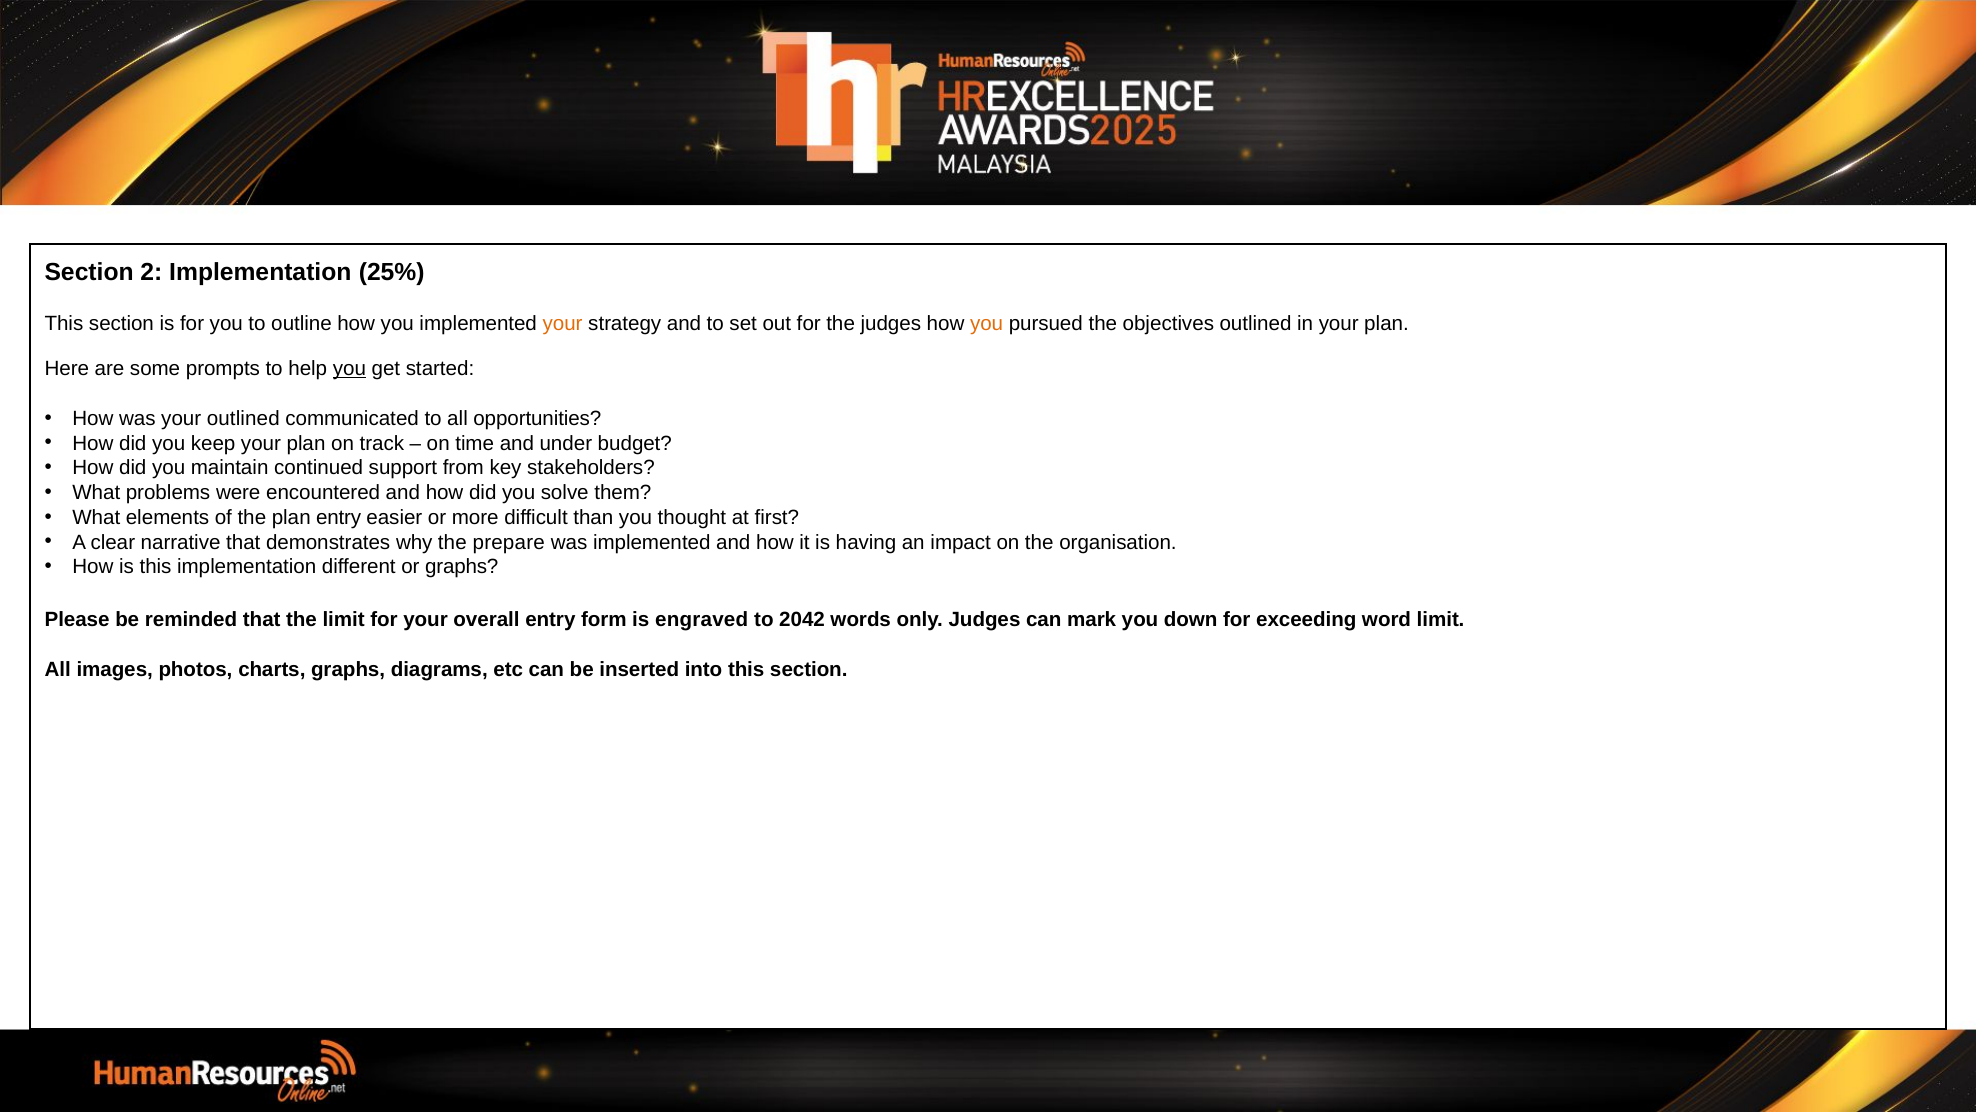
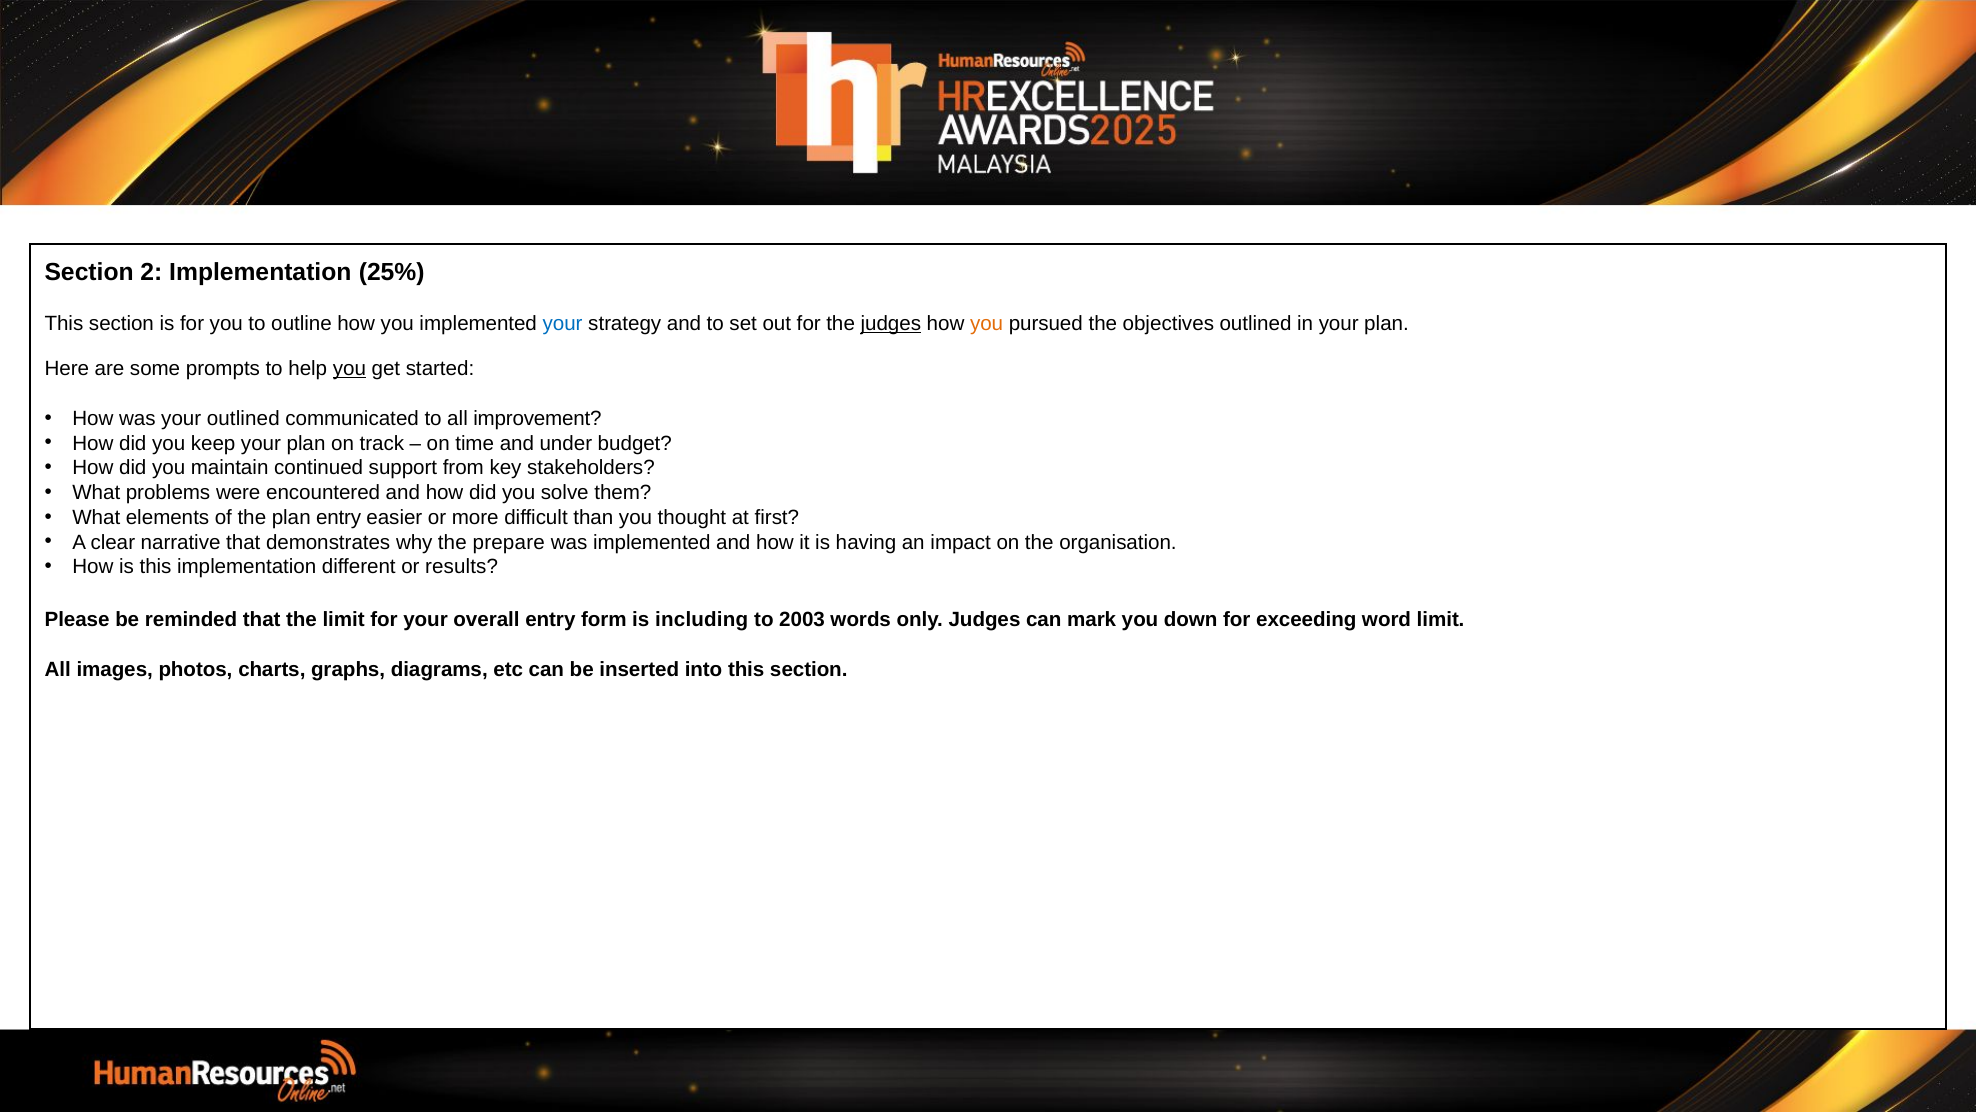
your at (563, 323) colour: orange -> blue
judges at (891, 323) underline: none -> present
opportunities: opportunities -> improvement
or graphs: graphs -> results
engraved: engraved -> including
2042: 2042 -> 2003
